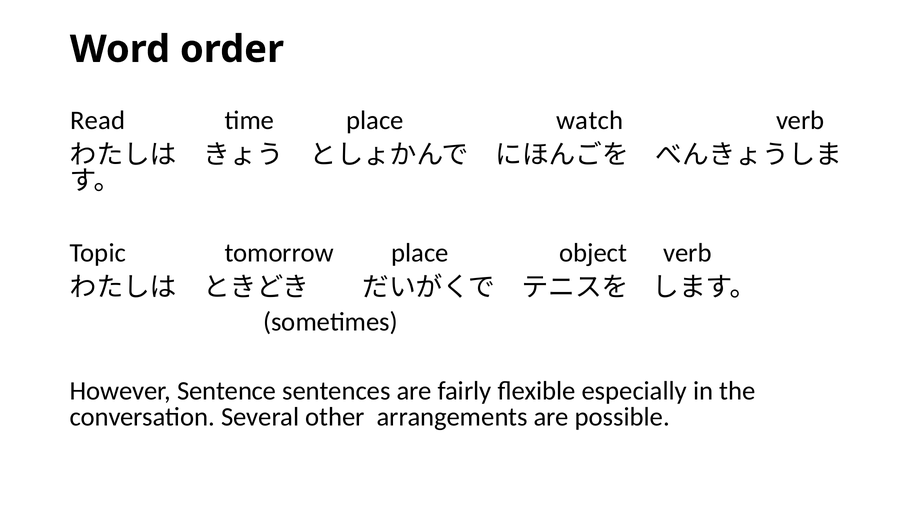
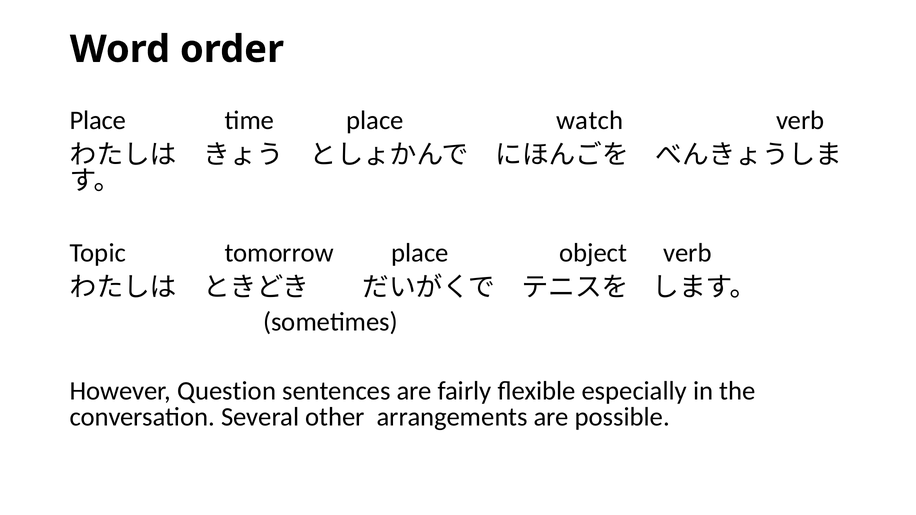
Read at (98, 121): Read -> Place
Sentence: Sentence -> Question
